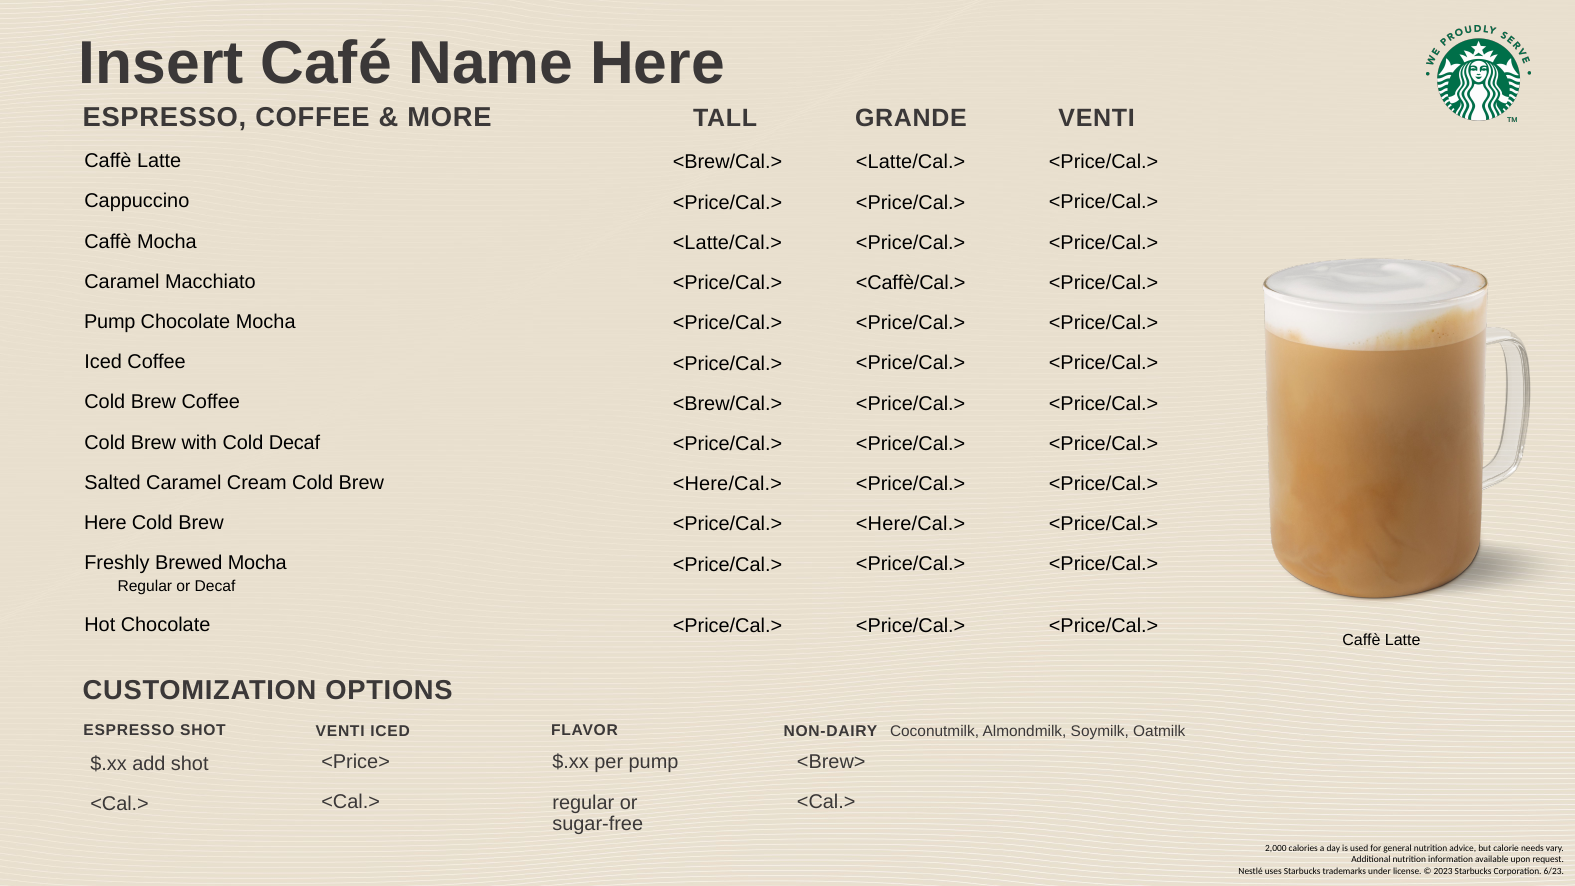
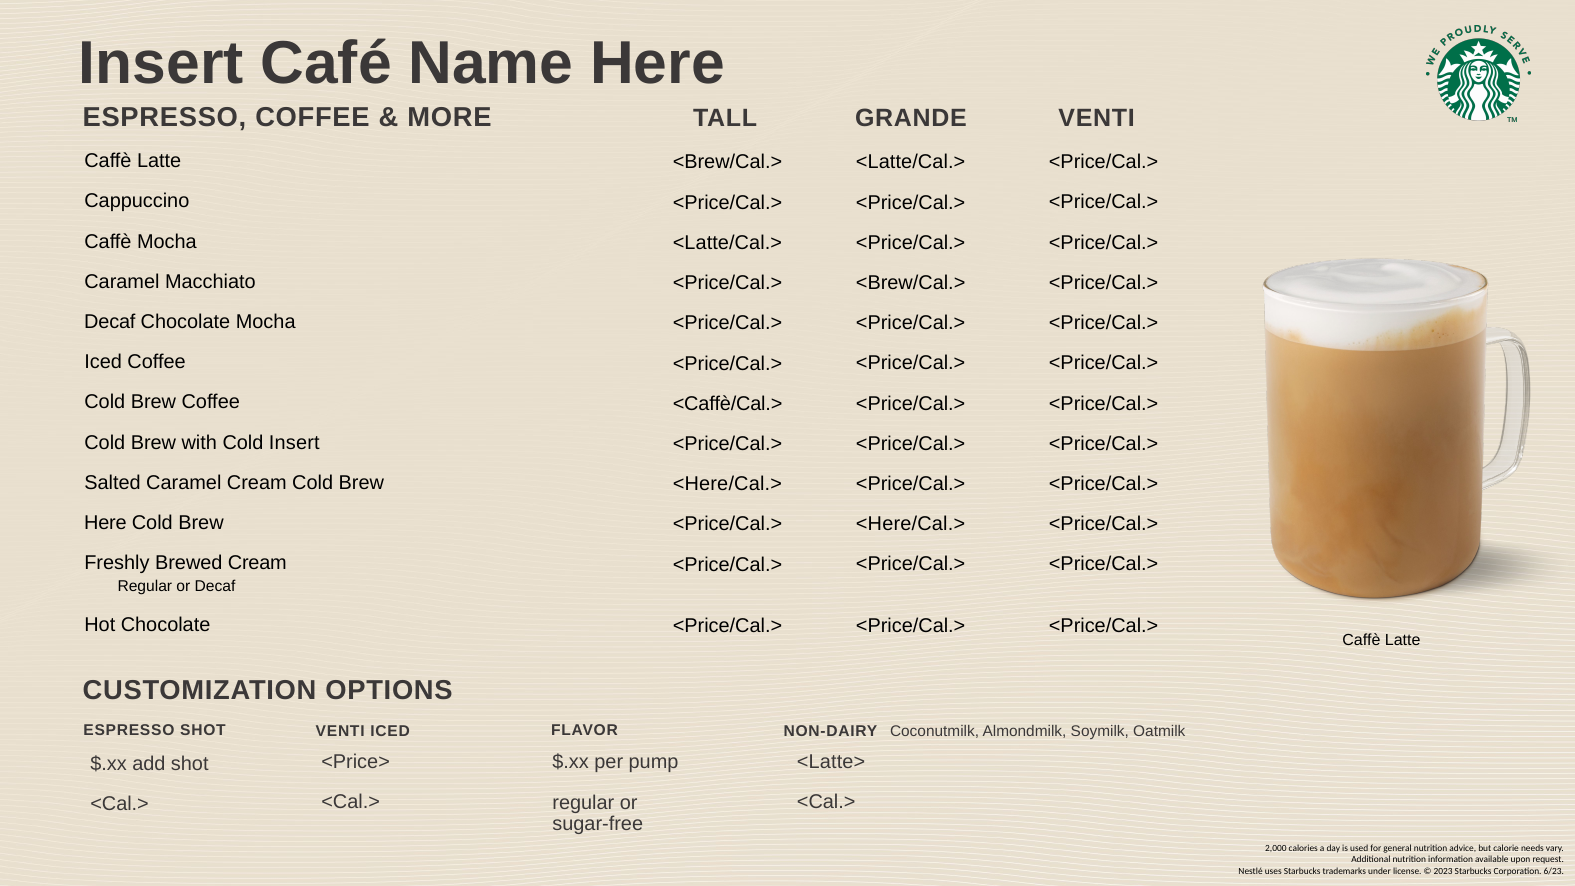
<Caffè/Cal.> at (911, 283): <Caffè/Cal.> -> <Brew/Cal.>
Pump at (110, 322): Pump -> Decaf
<Brew/Cal.> at (727, 404): <Brew/Cal.> -> <Caffè/Cal.>
Cold Decaf: Decaf -> Insert
Brewed Mocha: Mocha -> Cream
<Brew>: <Brew> -> <Latte>
